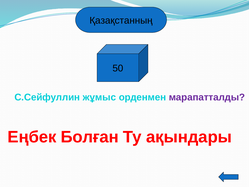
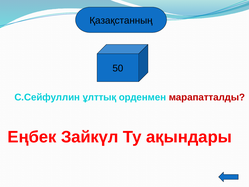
жұмыс: жұмыс -> ұлттық
марапатталды colour: purple -> red
Болған: Болған -> Зайкүл
